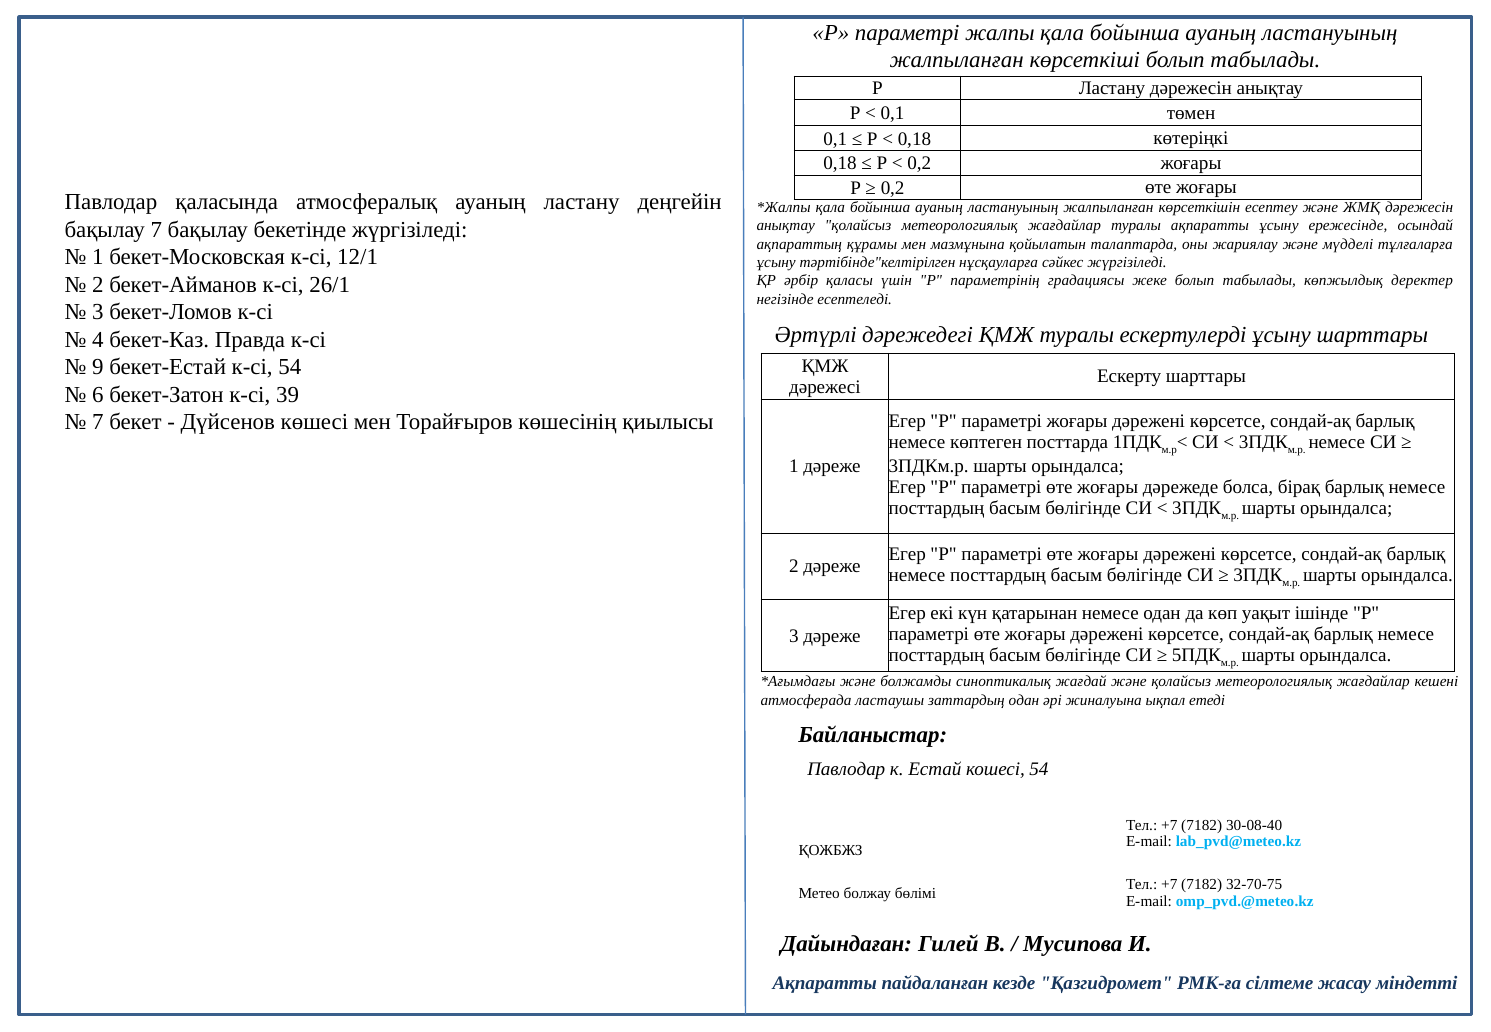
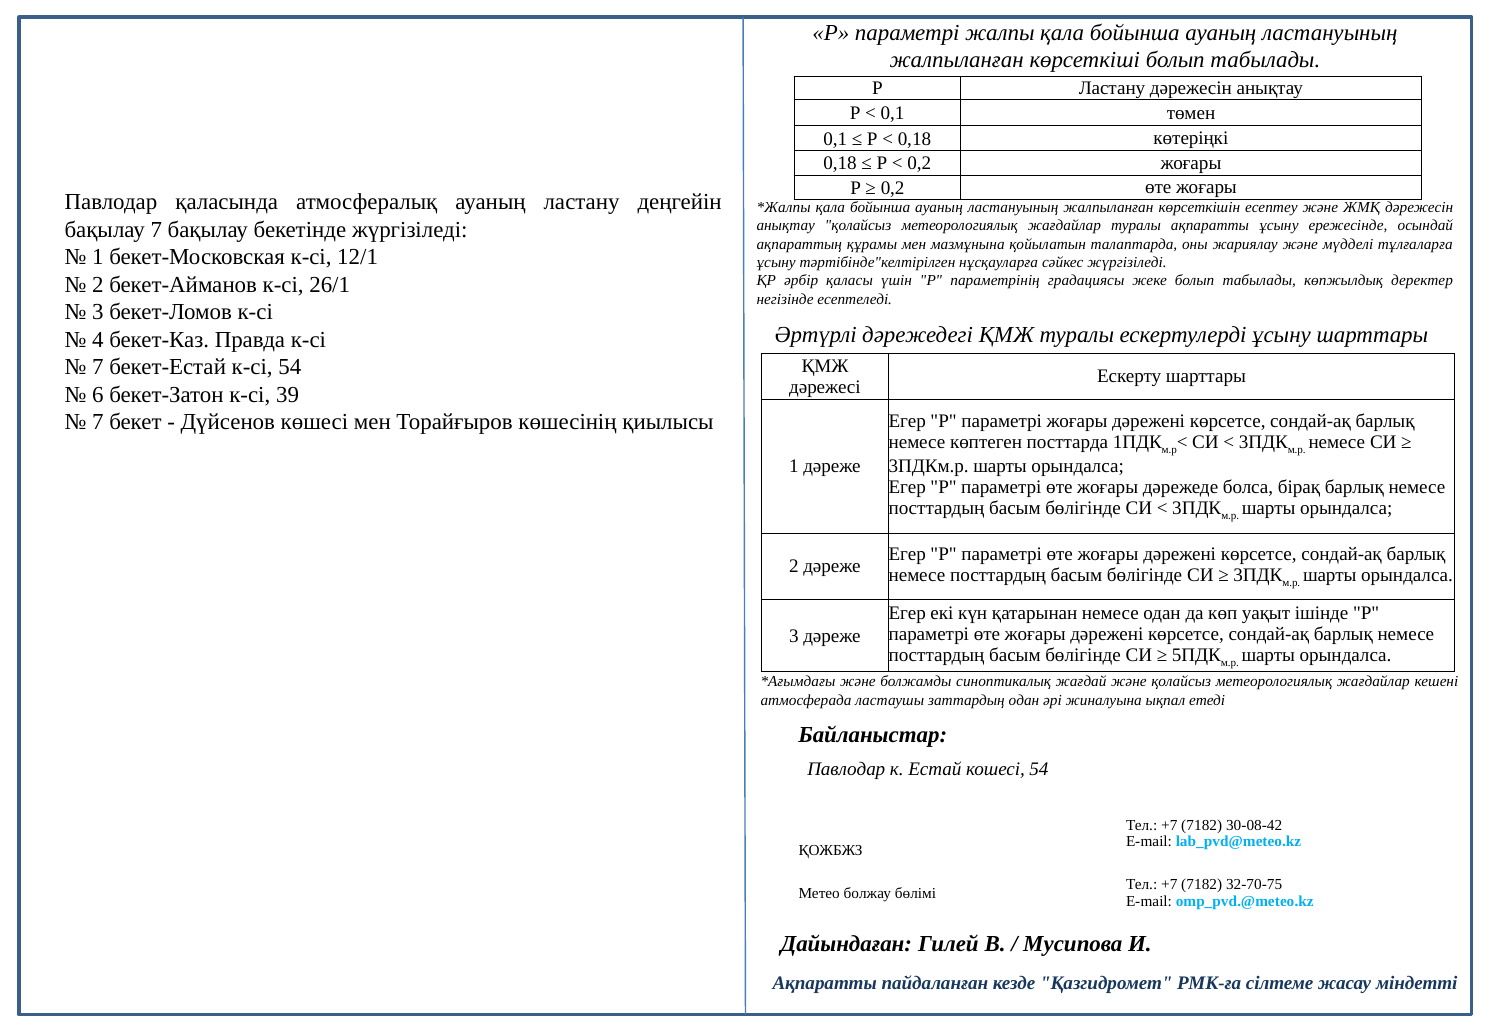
9 at (98, 367): 9 -> 7
30-08-40: 30-08-40 -> 30-08-42
